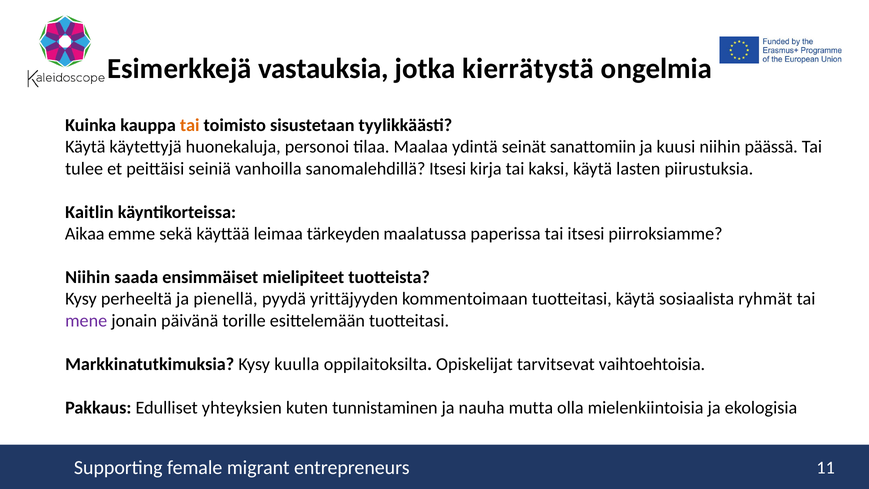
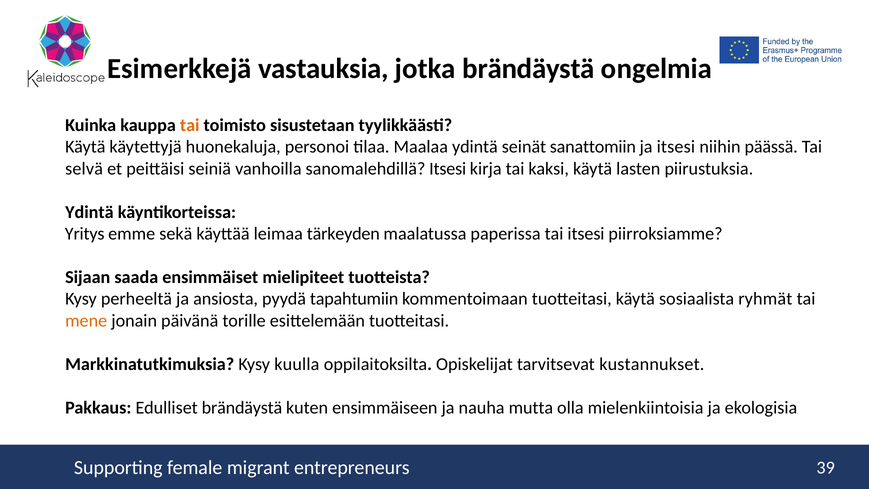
jotka kierrätystä: kierrätystä -> brändäystä
ja kuusi: kuusi -> itsesi
tulee: tulee -> selvä
Kaitlin at (89, 212): Kaitlin -> Ydintä
Aikaa: Aikaa -> Yritys
Niihin at (88, 277): Niihin -> Sijaan
pienellä: pienellä -> ansiosta
yrittäjyyden: yrittäjyyden -> tapahtumiin
mene colour: purple -> orange
vaihtoehtoisia: vaihtoehtoisia -> kustannukset
Edulliset yhteyksien: yhteyksien -> brändäystä
tunnistaminen: tunnistaminen -> ensimmäiseen
11: 11 -> 39
